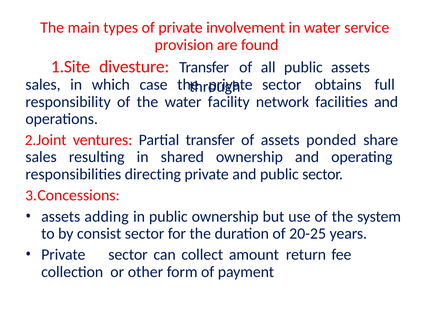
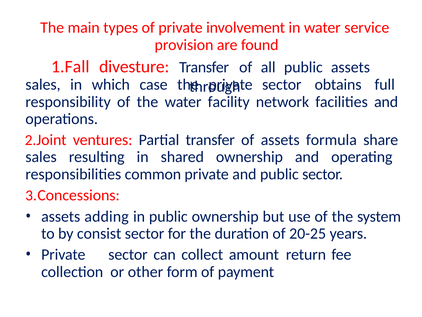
1.Site: 1.Site -> 1.Fall
ponded: ponded -> formula
directing: directing -> common
